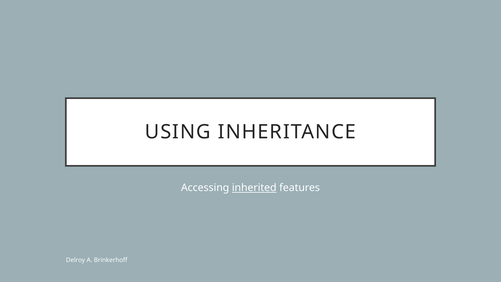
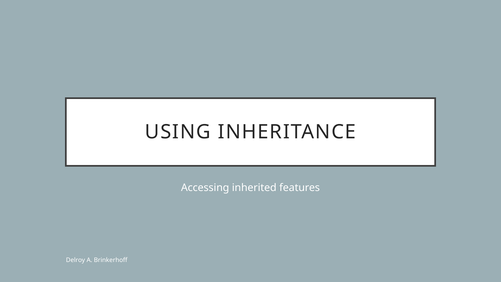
inherited underline: present -> none
